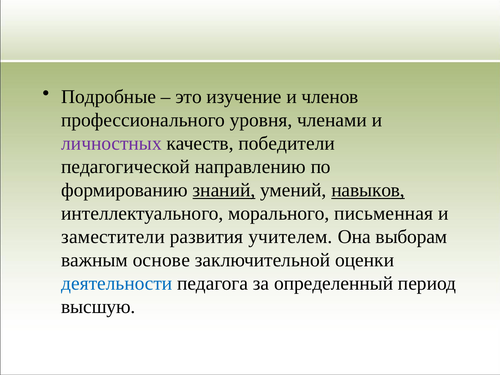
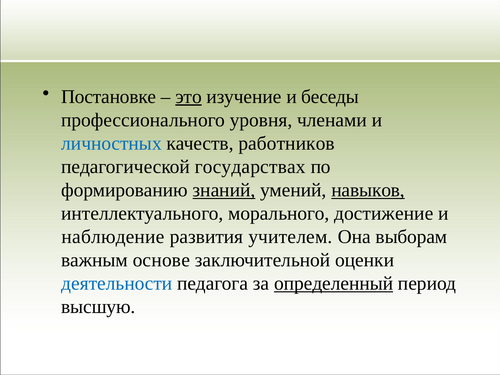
Подробные: Подробные -> Постановке
это underline: none -> present
членов: членов -> беседы
личностных colour: purple -> blue
победители: победители -> работников
направлению: направлению -> государствах
письменная: письменная -> достижение
заместители: заместители -> наблюдение
определенный underline: none -> present
